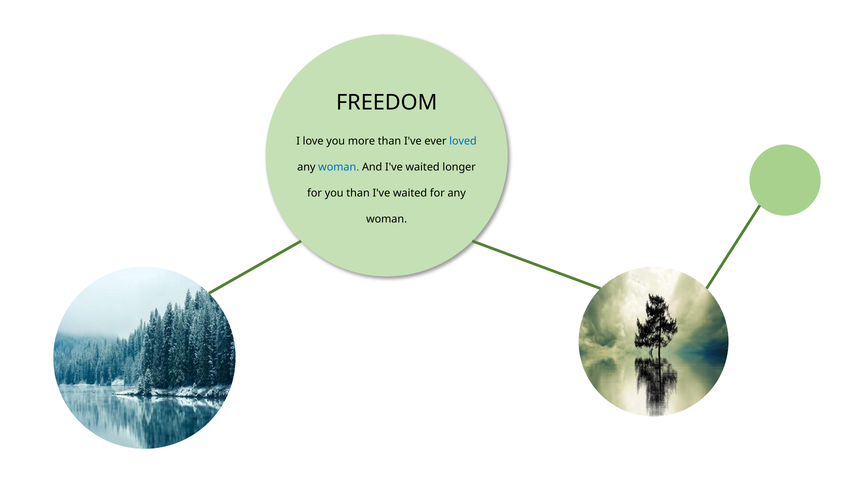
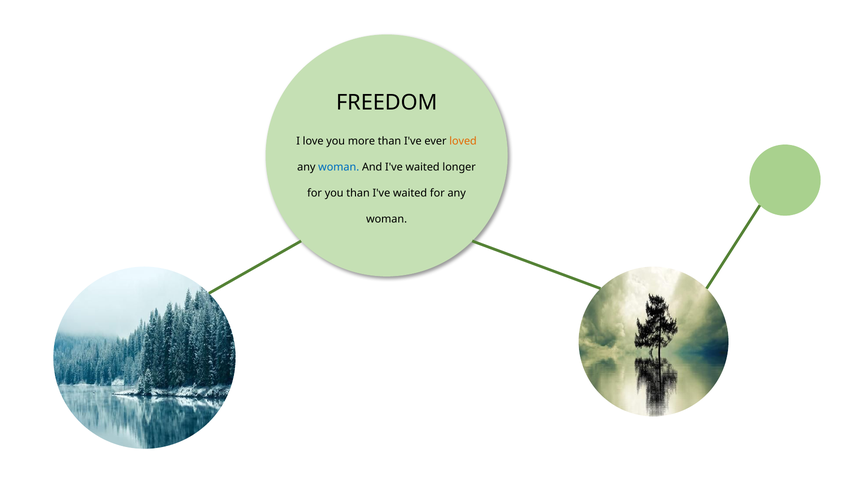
loved colour: blue -> orange
